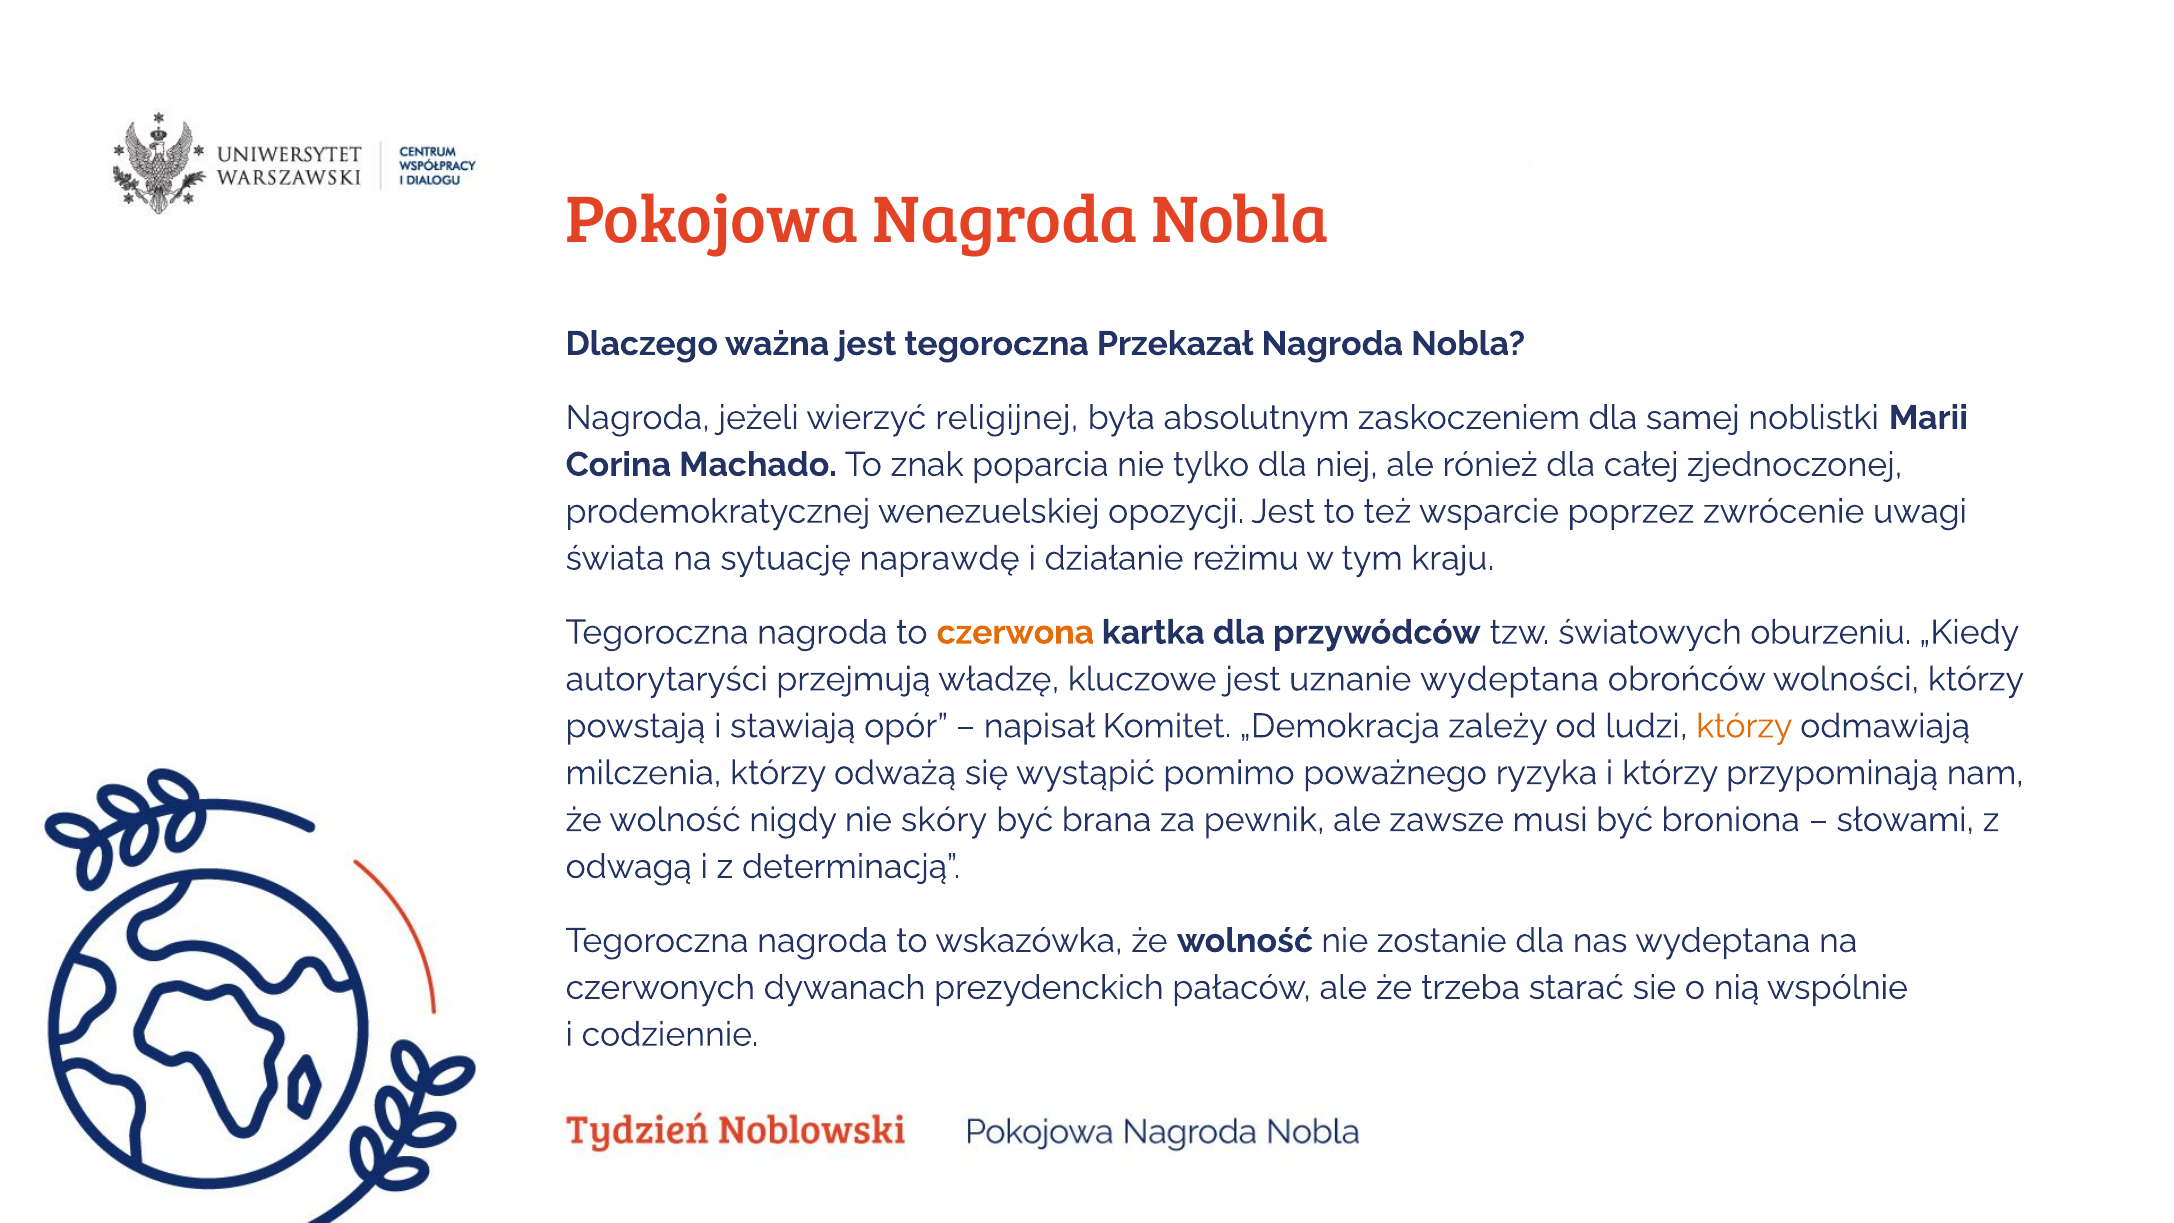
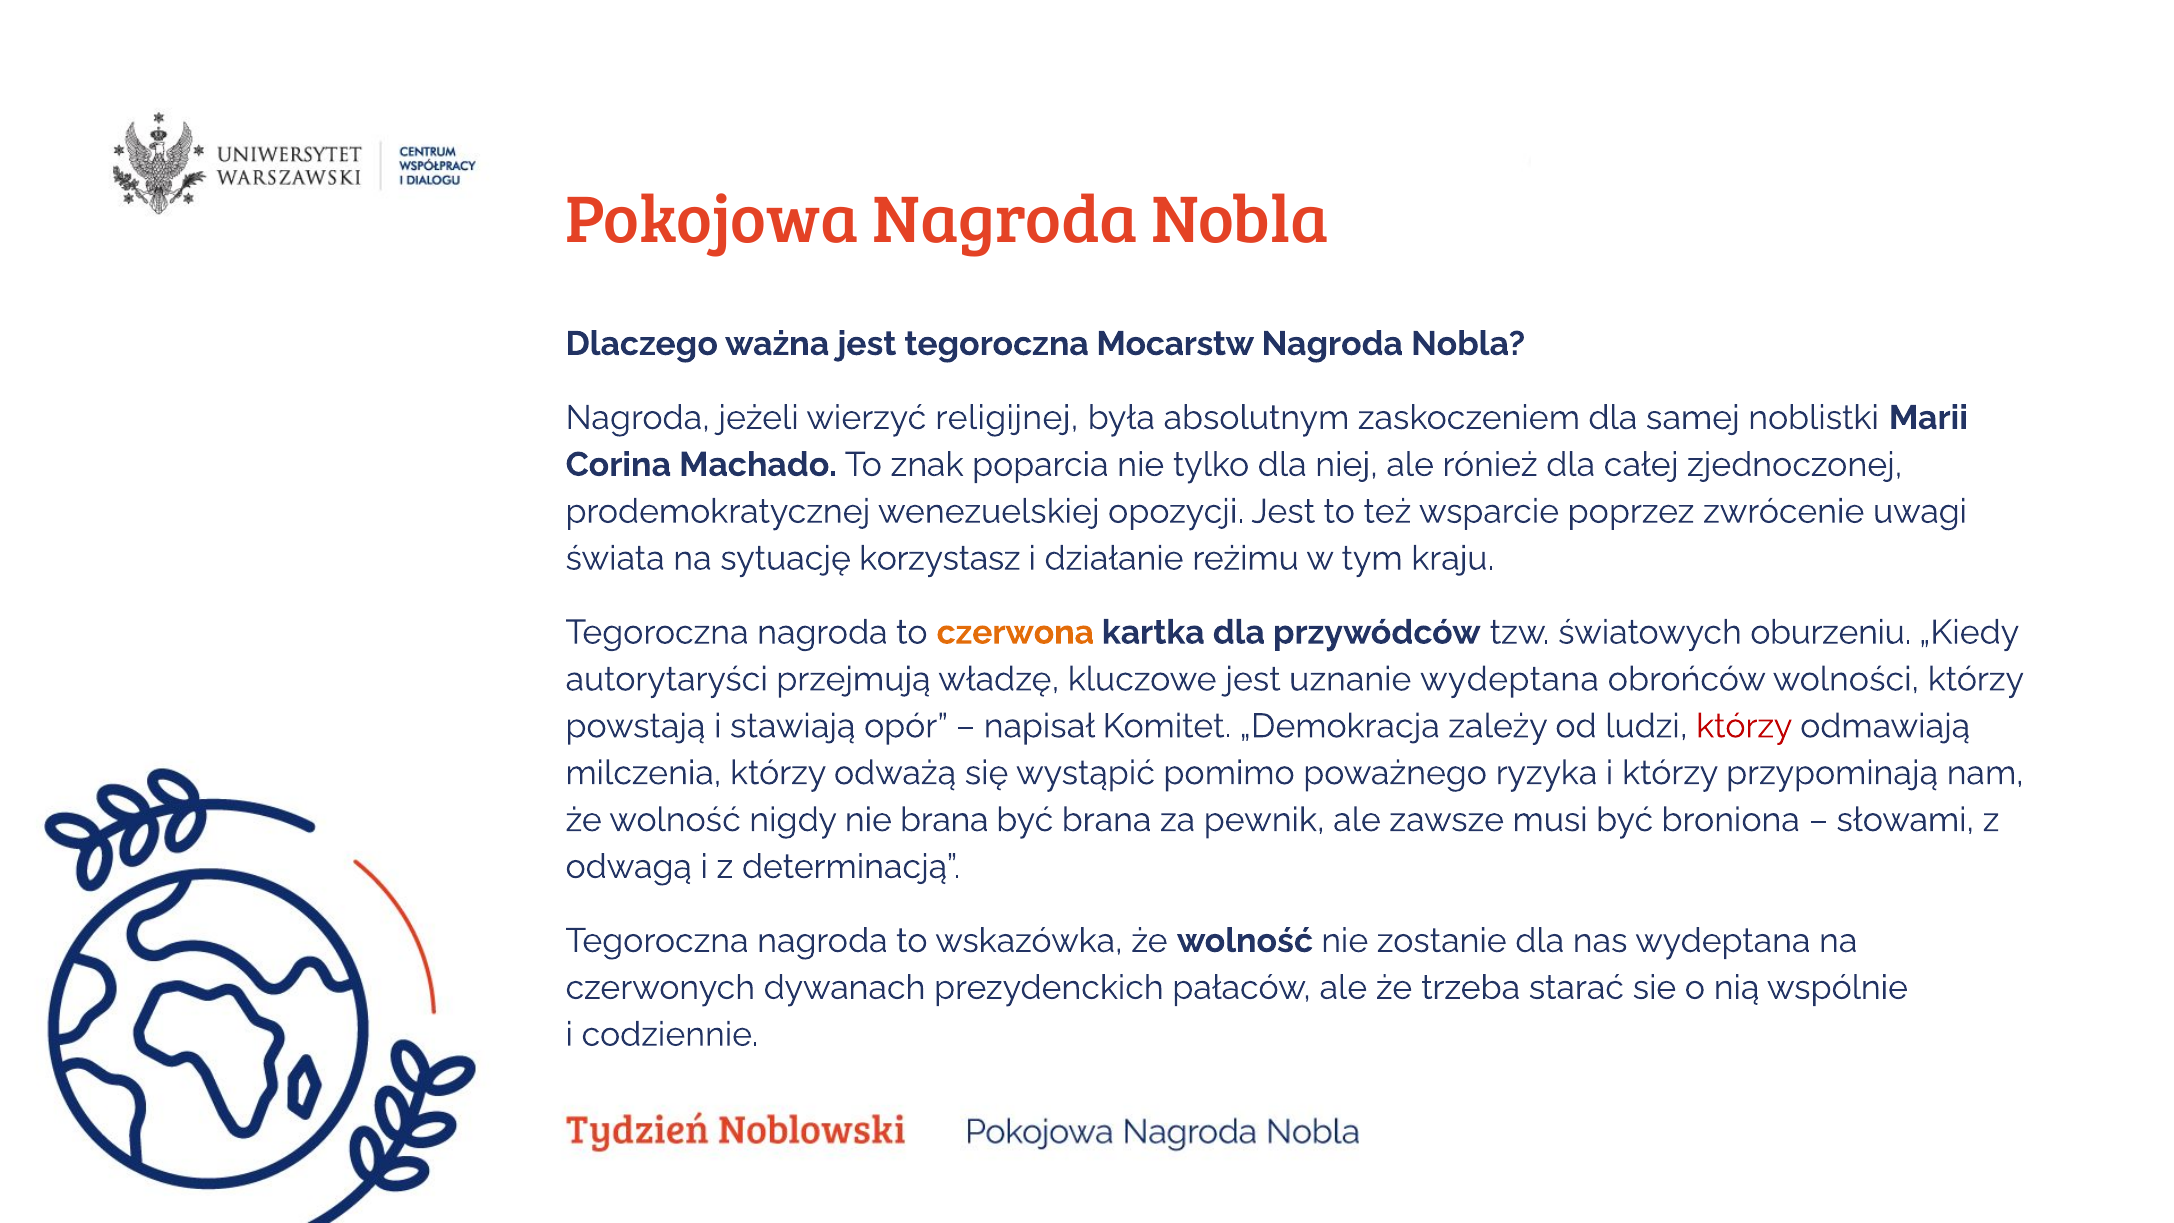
Przekazał: Przekazał -> Mocarstw
naprawdę: naprawdę -> korzystasz
którzy at (1744, 726) colour: orange -> red
nie skóry: skóry -> brana
